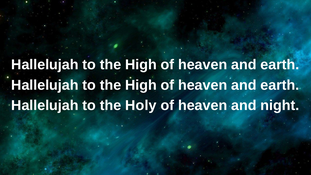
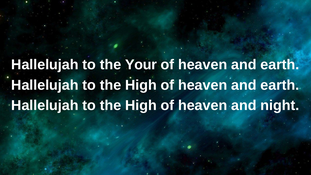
High at (141, 65): High -> Your
Holy at (141, 105): Holy -> High
